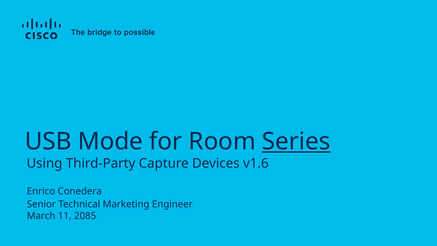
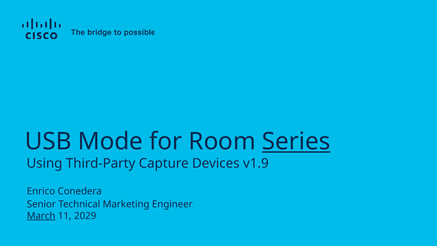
v1.6: v1.6 -> v1.9
March underline: none -> present
2085: 2085 -> 2029
